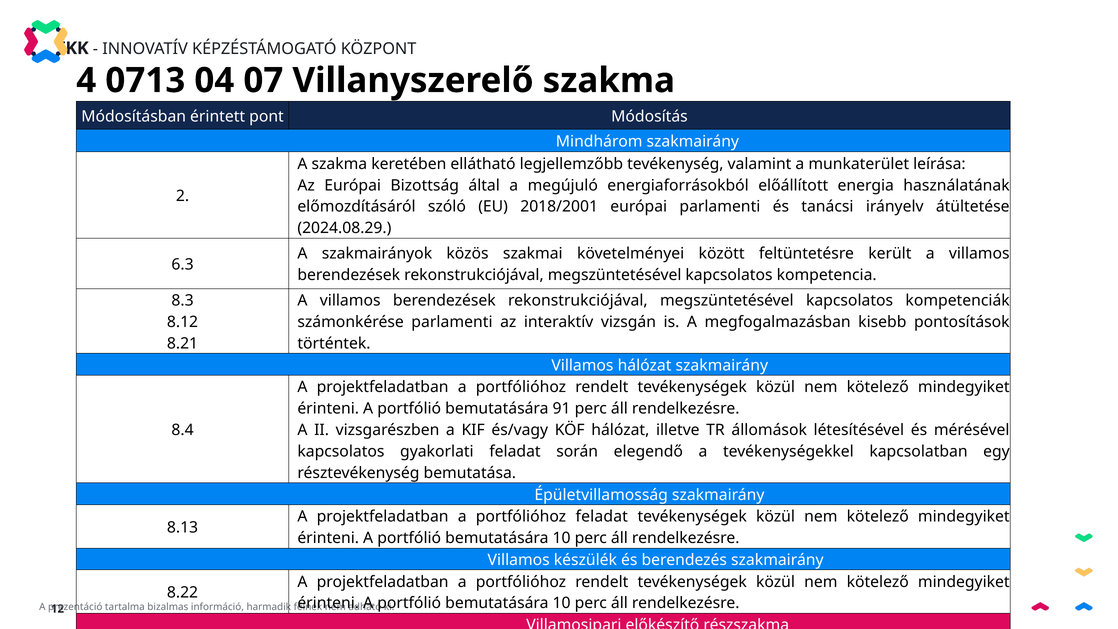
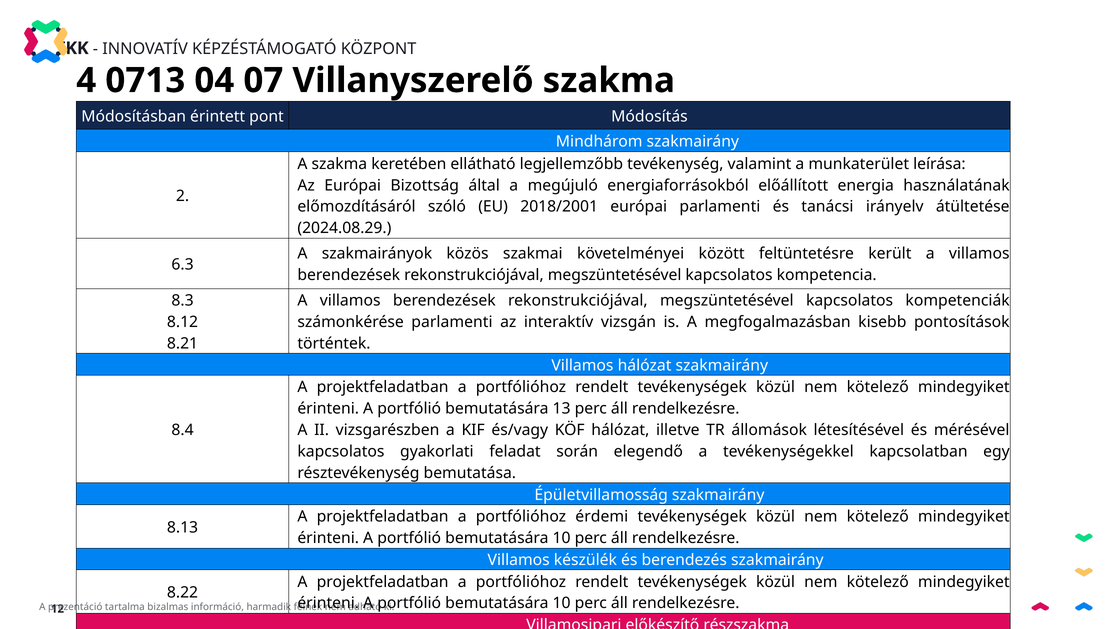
91: 91 -> 13
portfólióhoz feladat: feladat -> érdemi
